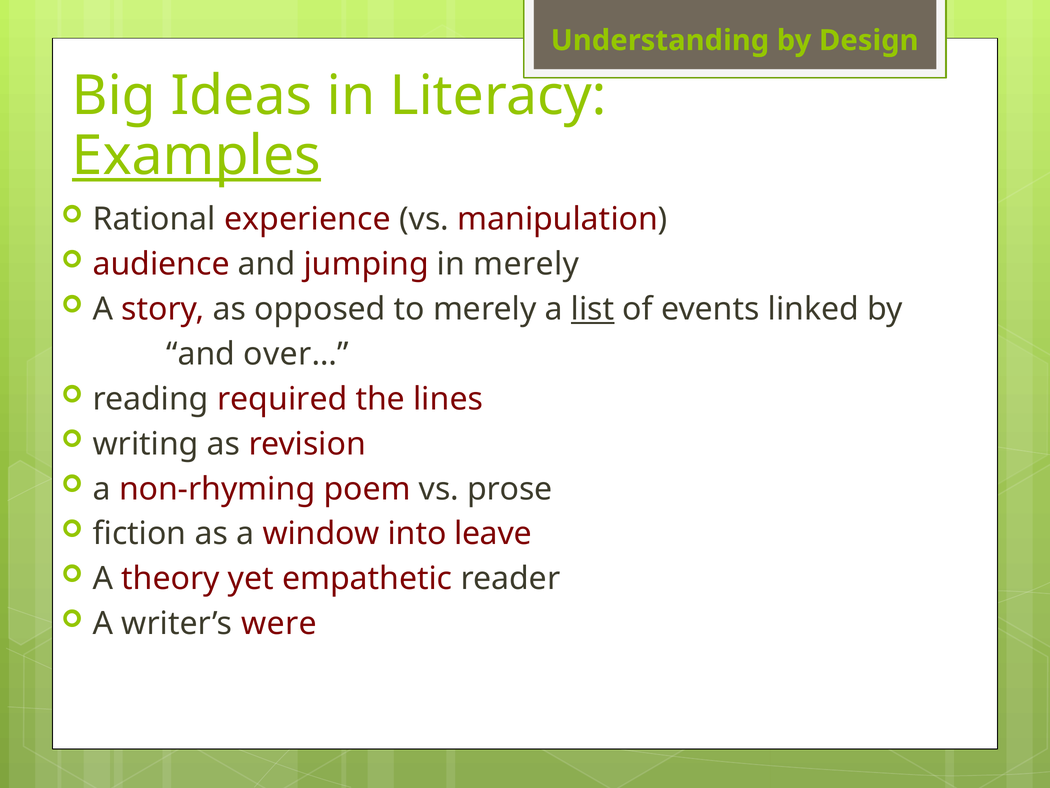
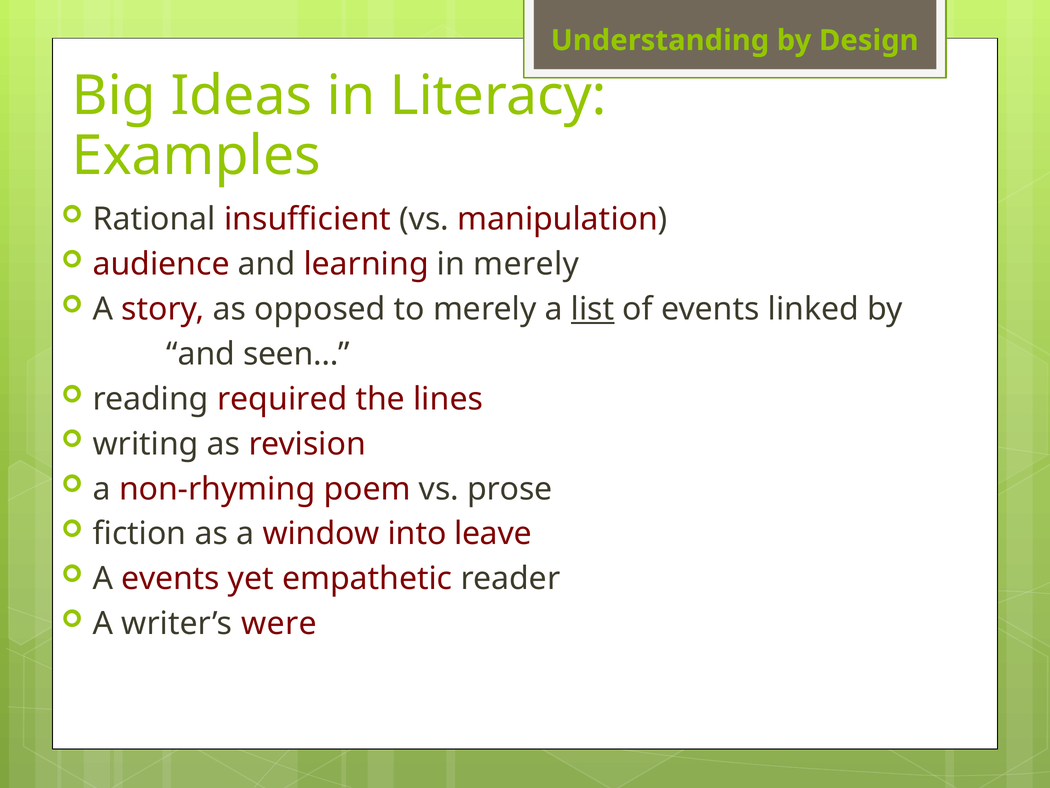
Examples underline: present -> none
experience: experience -> insufficient
jumping: jumping -> learning
over…: over… -> seen…
A theory: theory -> events
